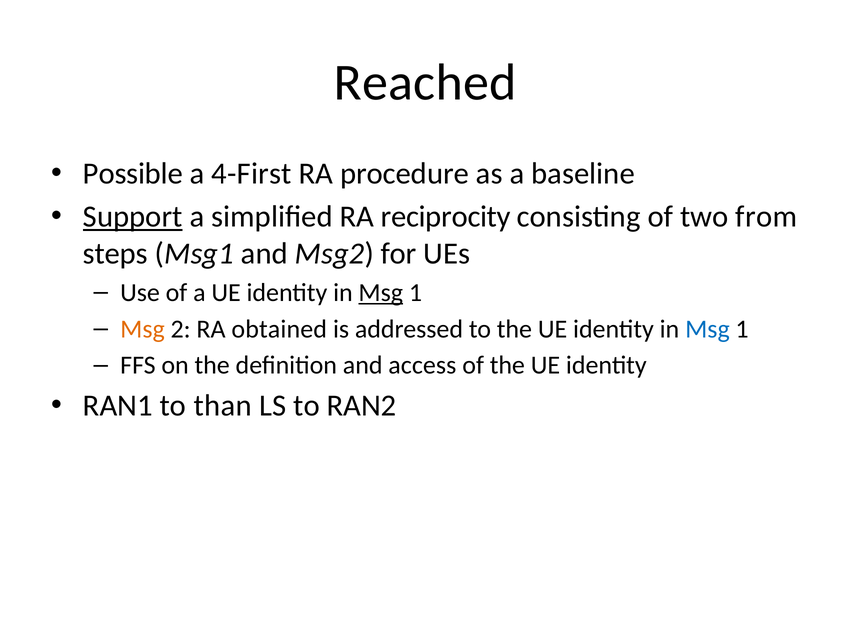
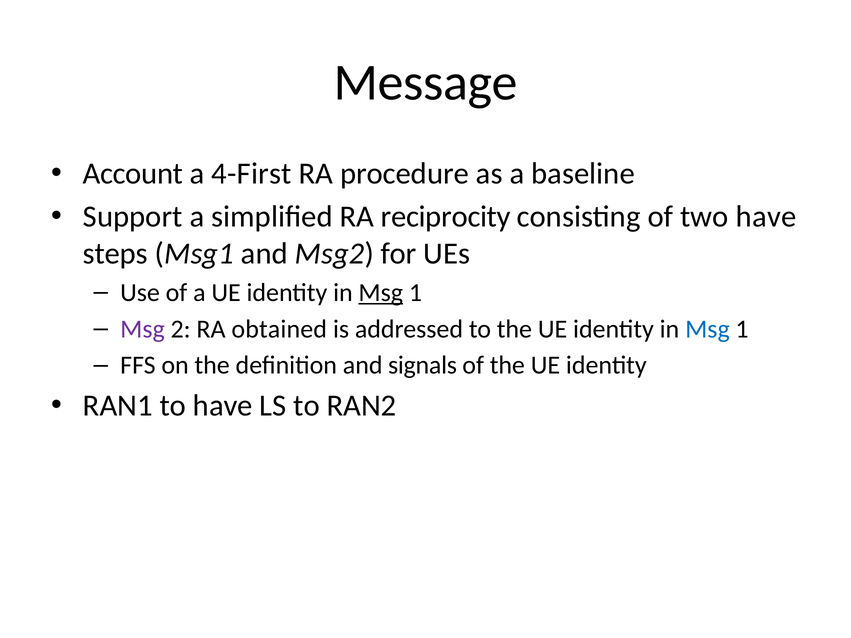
Reached: Reached -> Message
Possible: Possible -> Account
Support underline: present -> none
two from: from -> have
Msg at (142, 329) colour: orange -> purple
access: access -> signals
to than: than -> have
